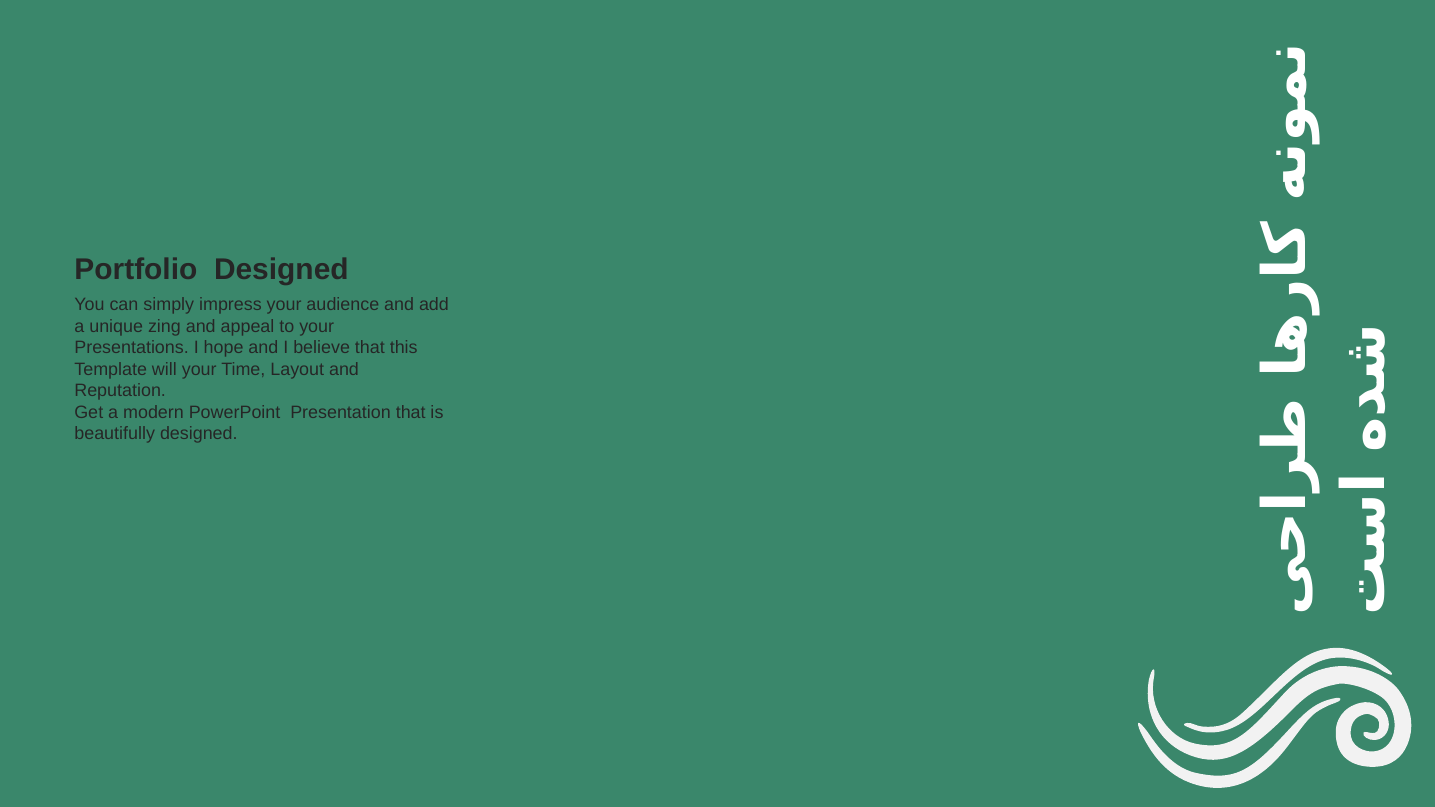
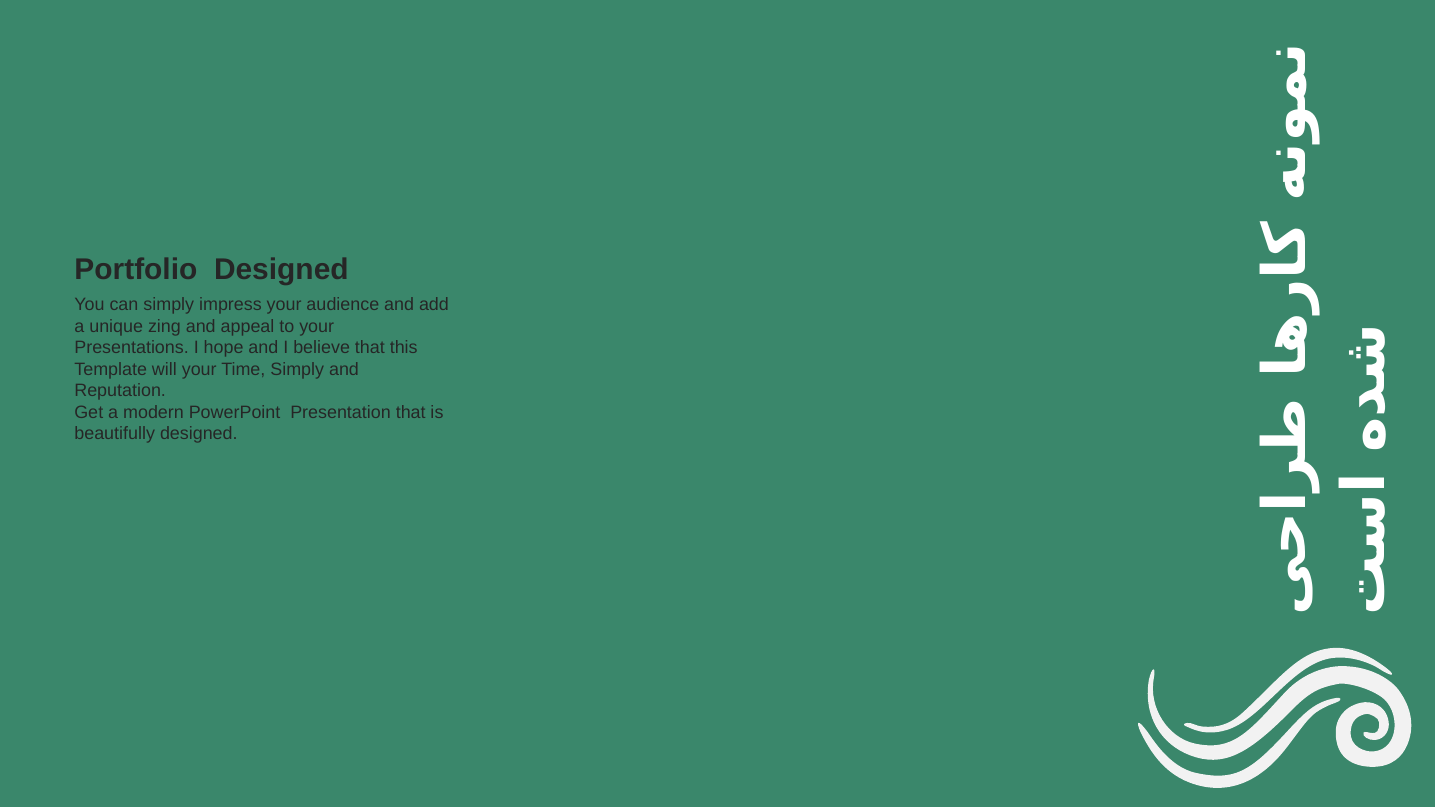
Time Layout: Layout -> Simply
